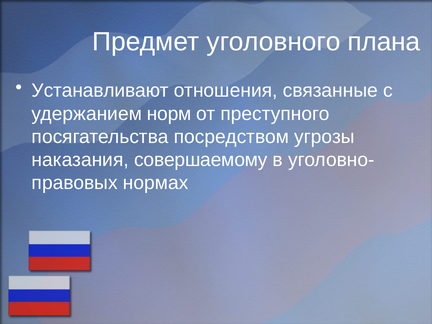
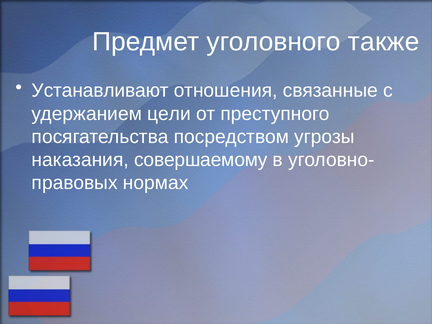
плана: плана -> также
норм: норм -> цели
